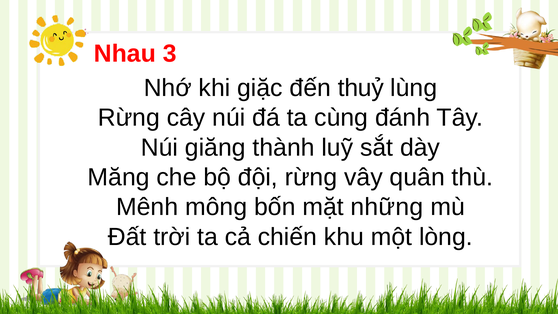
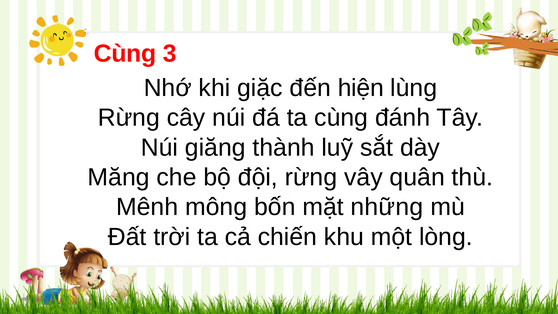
Nhau at (125, 54): Nhau -> Cùng
thuỷ: thuỷ -> hiện
